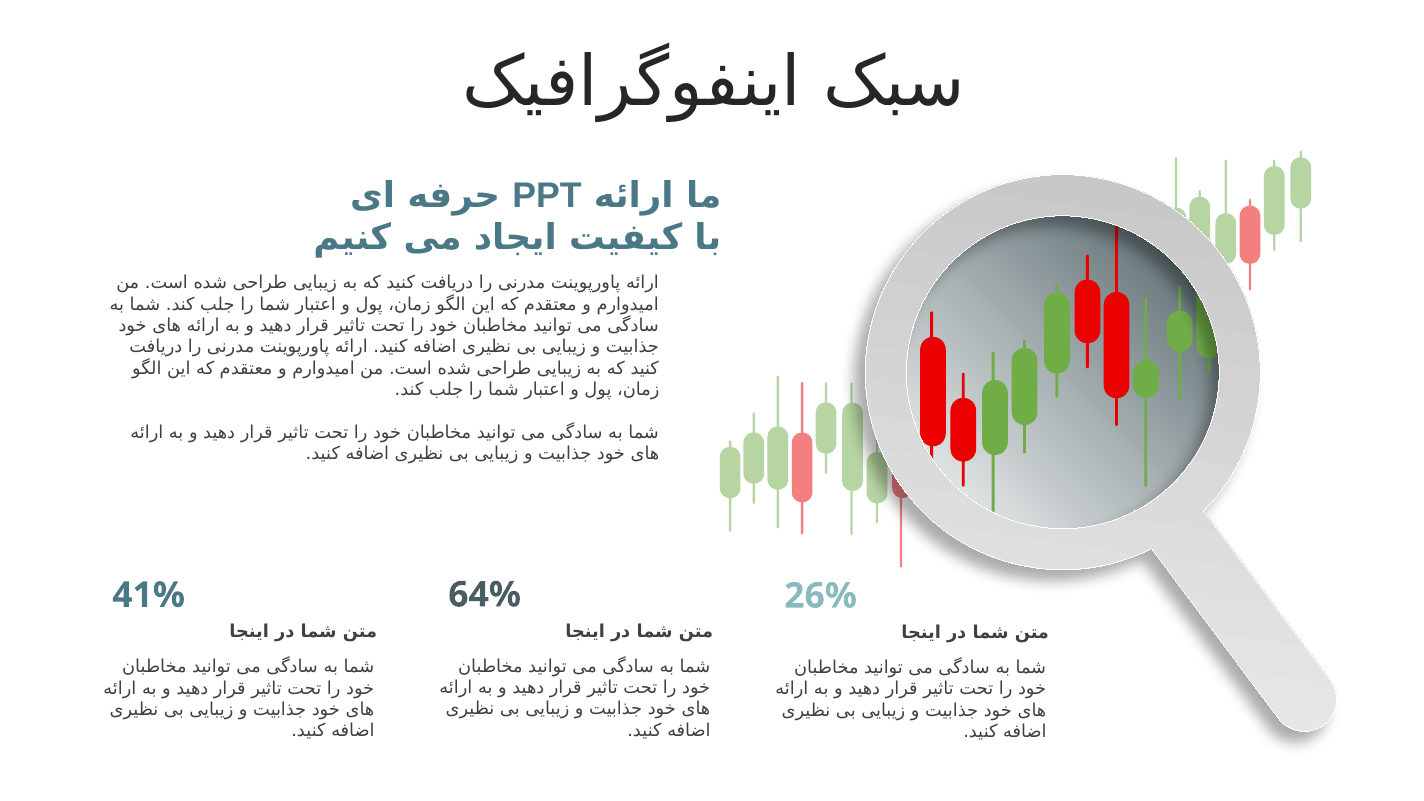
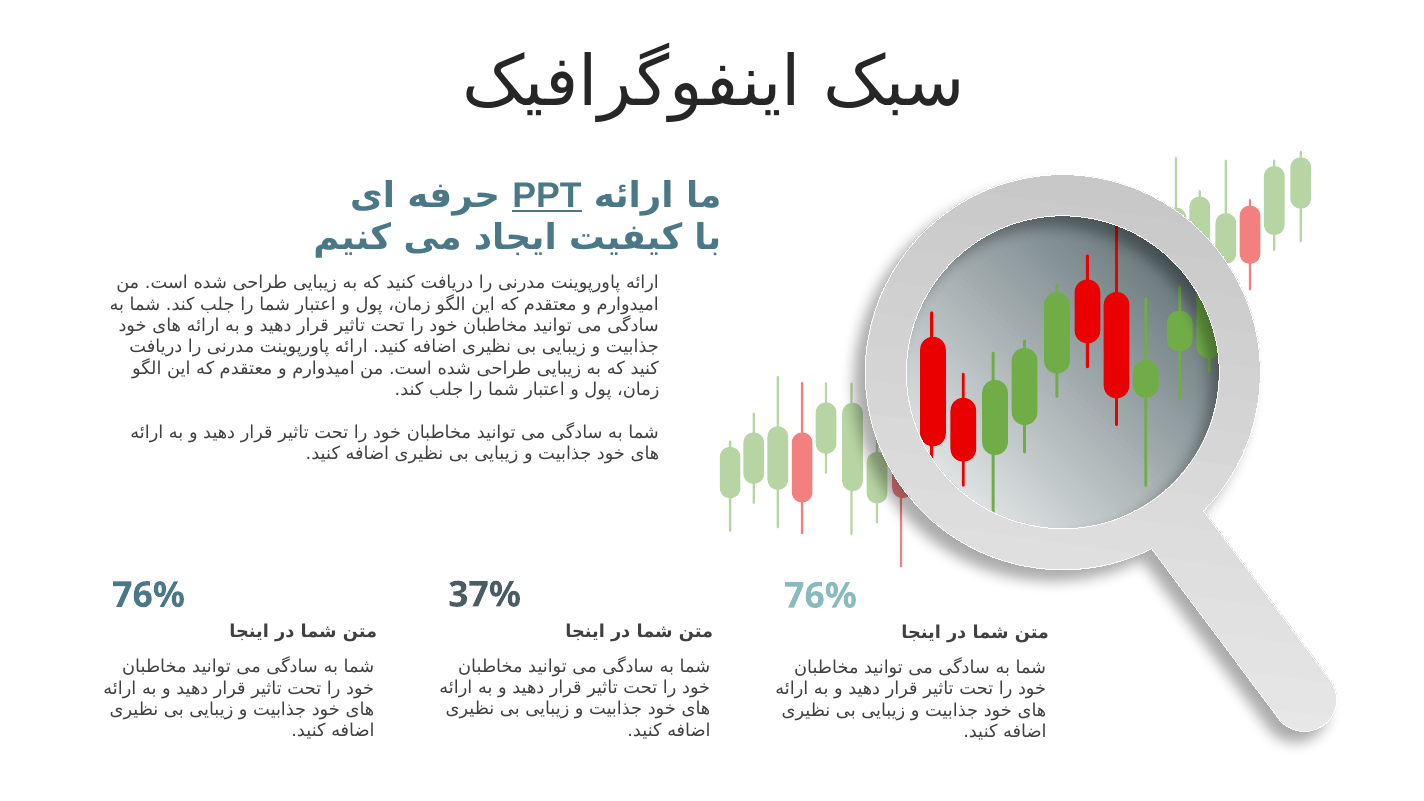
PPT underline: none -> present
64%: 64% -> 37%
41% at (149, 595): 41% -> 76%
26% at (821, 596): 26% -> 76%
